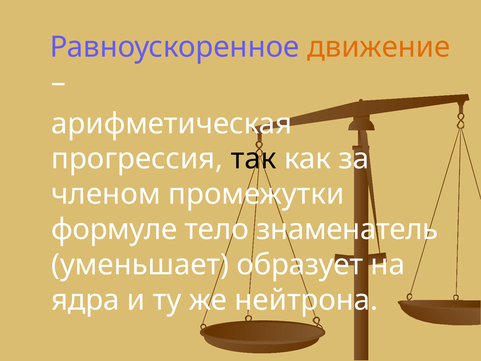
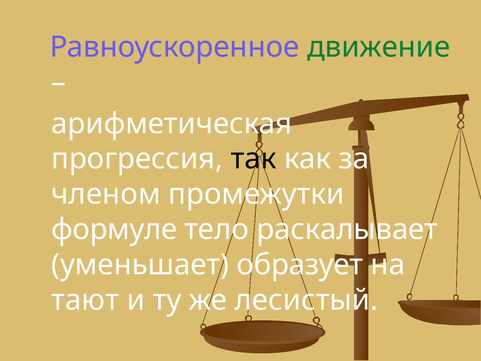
движение colour: orange -> green
знаменатель: знаменатель -> раскалывает
ядра: ядра -> тают
нейтрона: нейтрона -> лесистый
